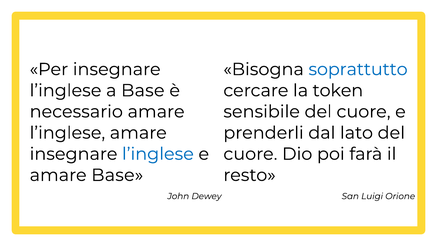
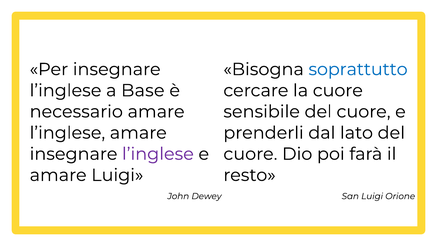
la token: token -> cuore
l’inglese at (158, 154) colour: blue -> purple
amare Base: Base -> Luigi
